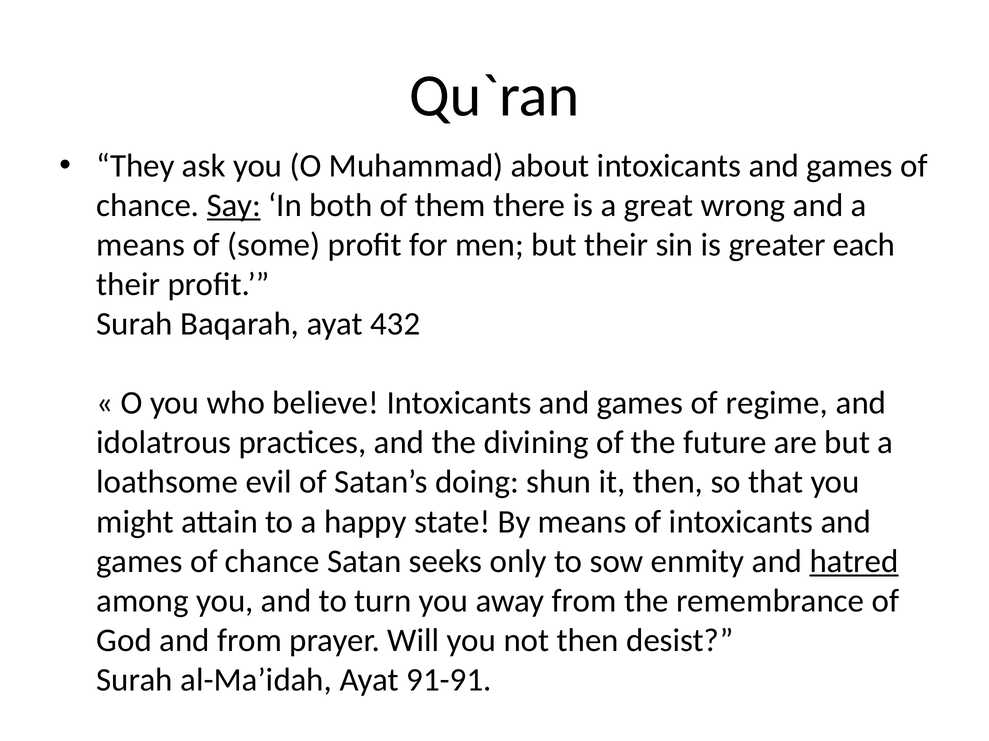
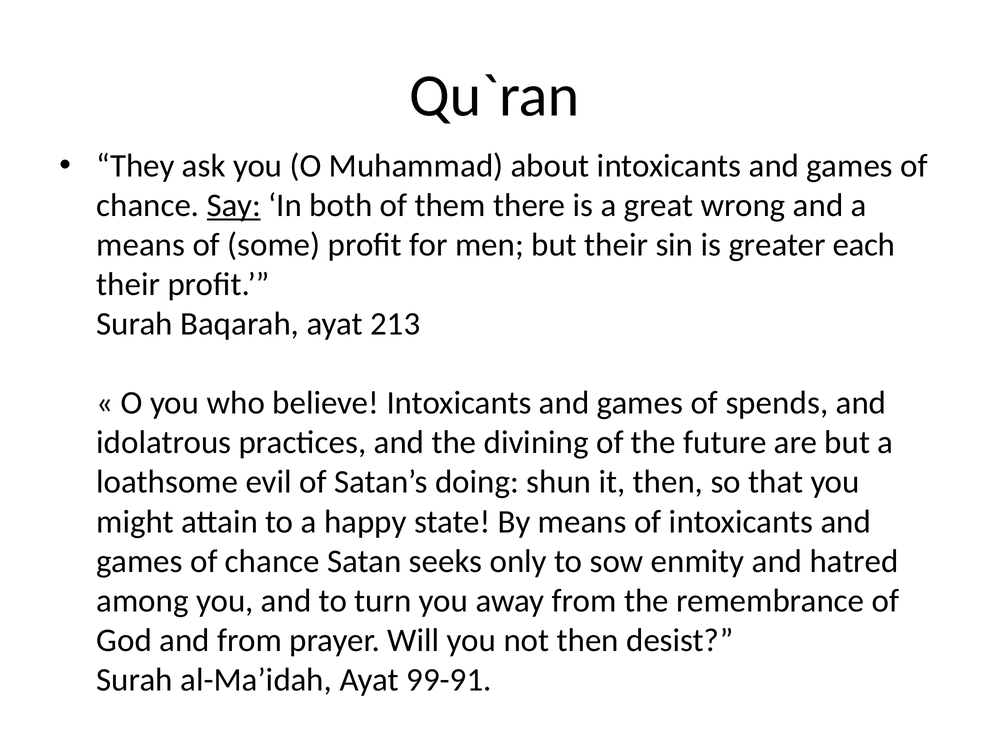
432: 432 -> 213
regime: regime -> spends
hatred underline: present -> none
91-91: 91-91 -> 99-91
